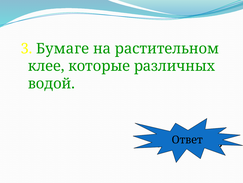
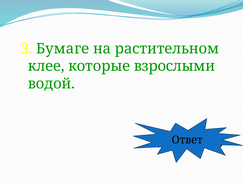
различных: различных -> взрослыми
